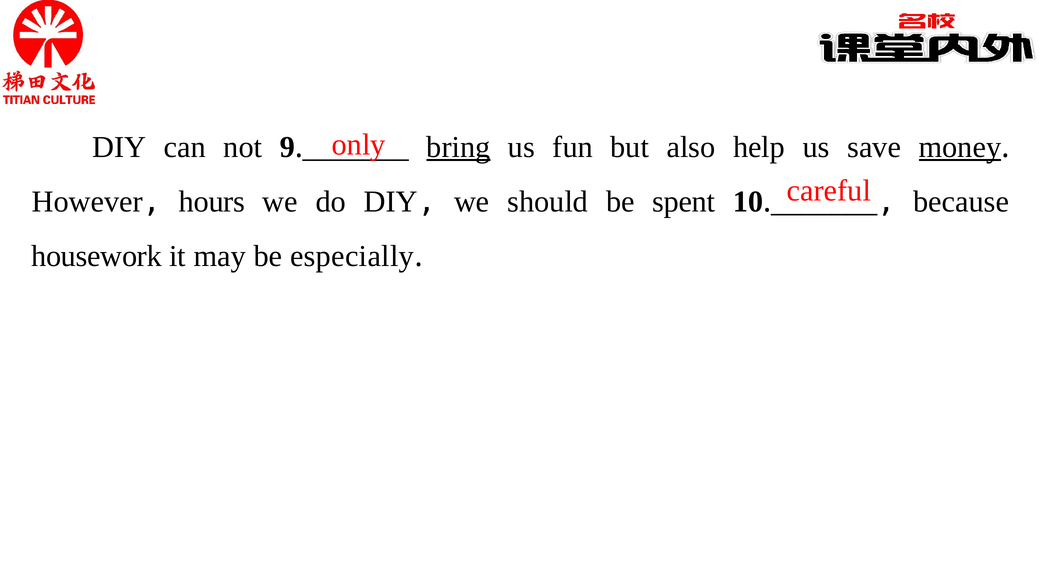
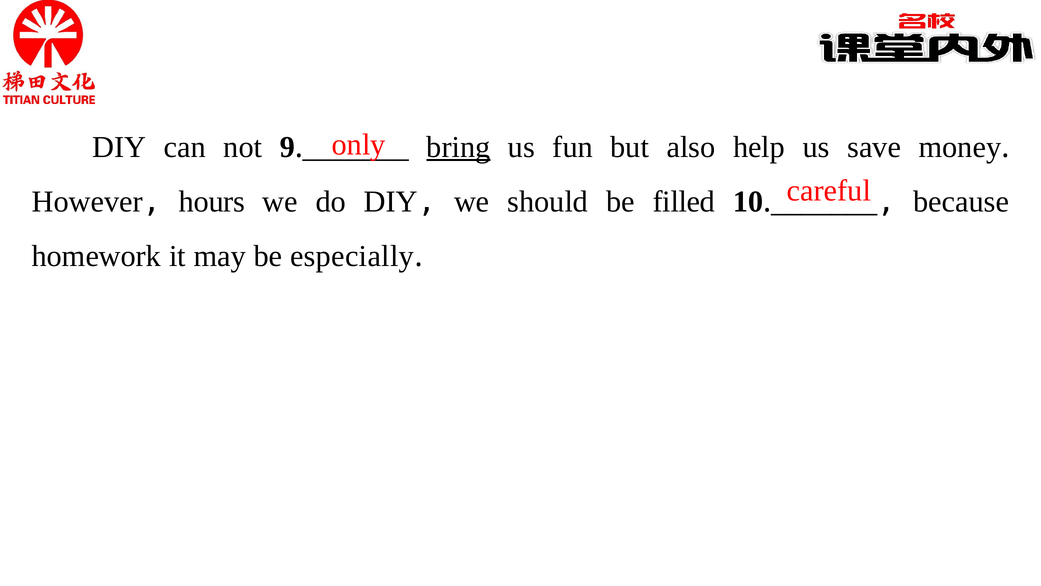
money underline: present -> none
spent: spent -> filled
housework: housework -> homework
